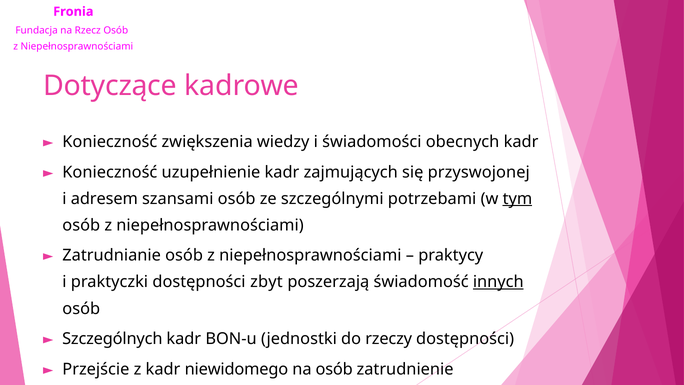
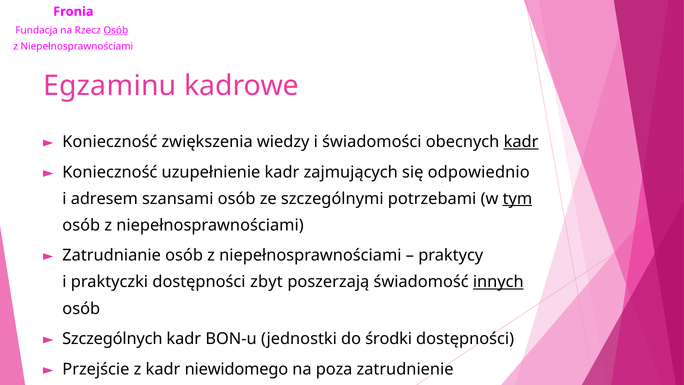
Osób at (116, 31) underline: none -> present
Dotyczące: Dotyczące -> Egzaminu
kadr at (521, 142) underline: none -> present
przyswojonej: przyswojonej -> odpowiednio
rzeczy: rzeczy -> środki
na osób: osób -> poza
